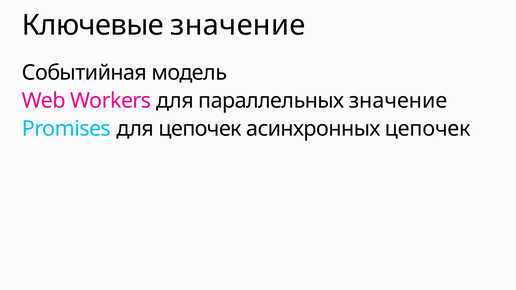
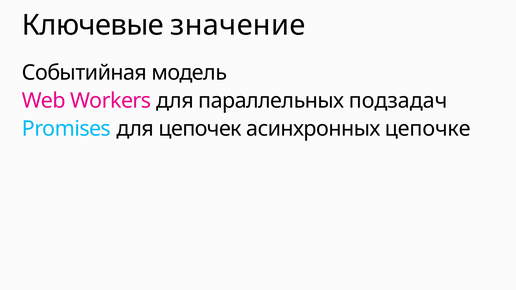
параллельных значение: значение -> подзадач
асинхронных цепочек: цепочек -> цепочке
